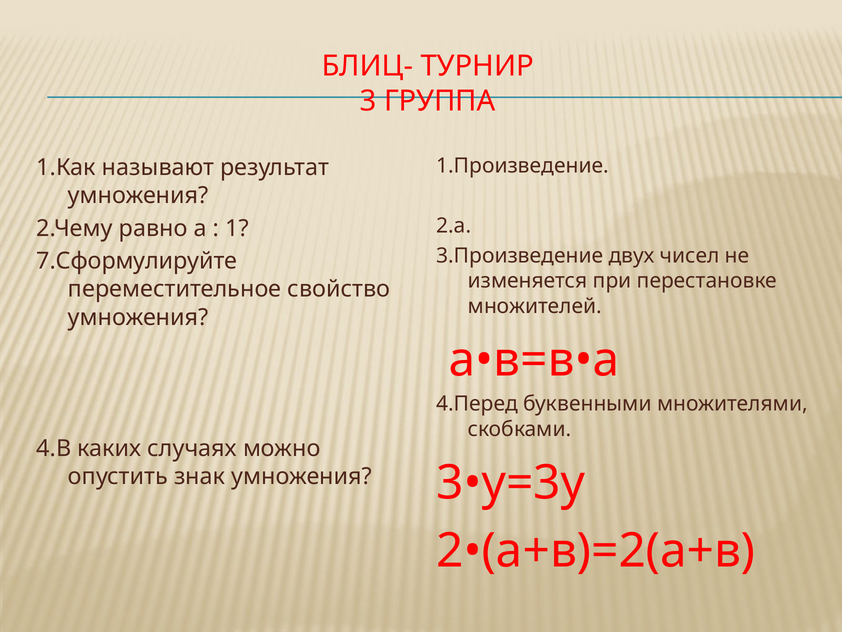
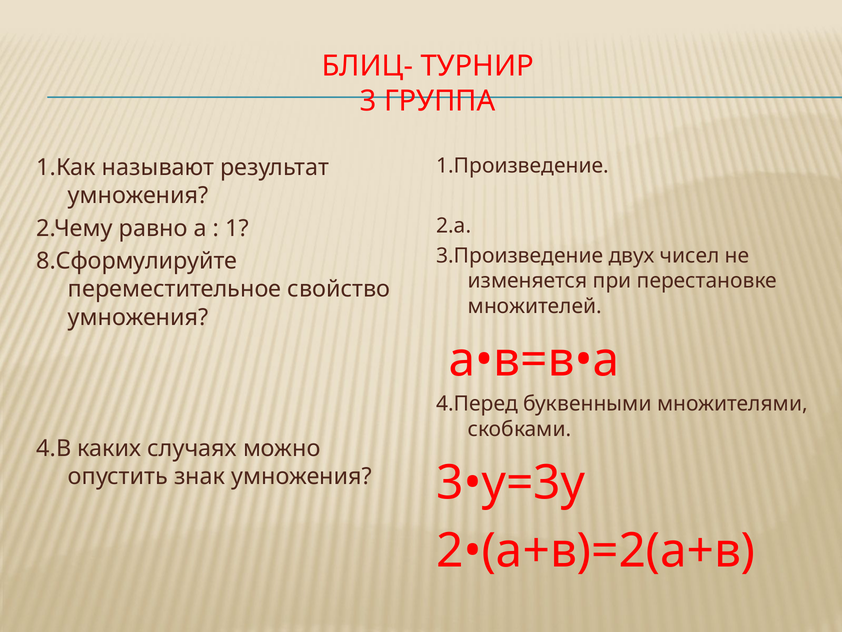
7.Сформулируйте: 7.Сформулируйте -> 8.Сформулируйте
